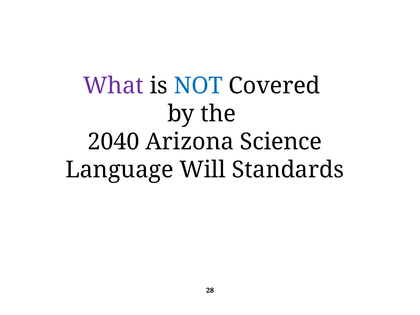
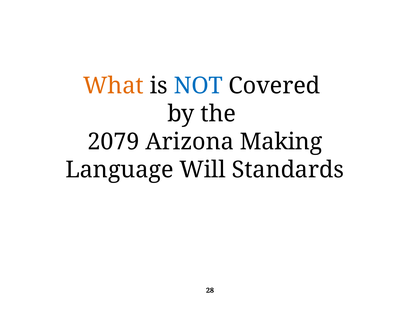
What colour: purple -> orange
2040: 2040 -> 2079
Science: Science -> Making
